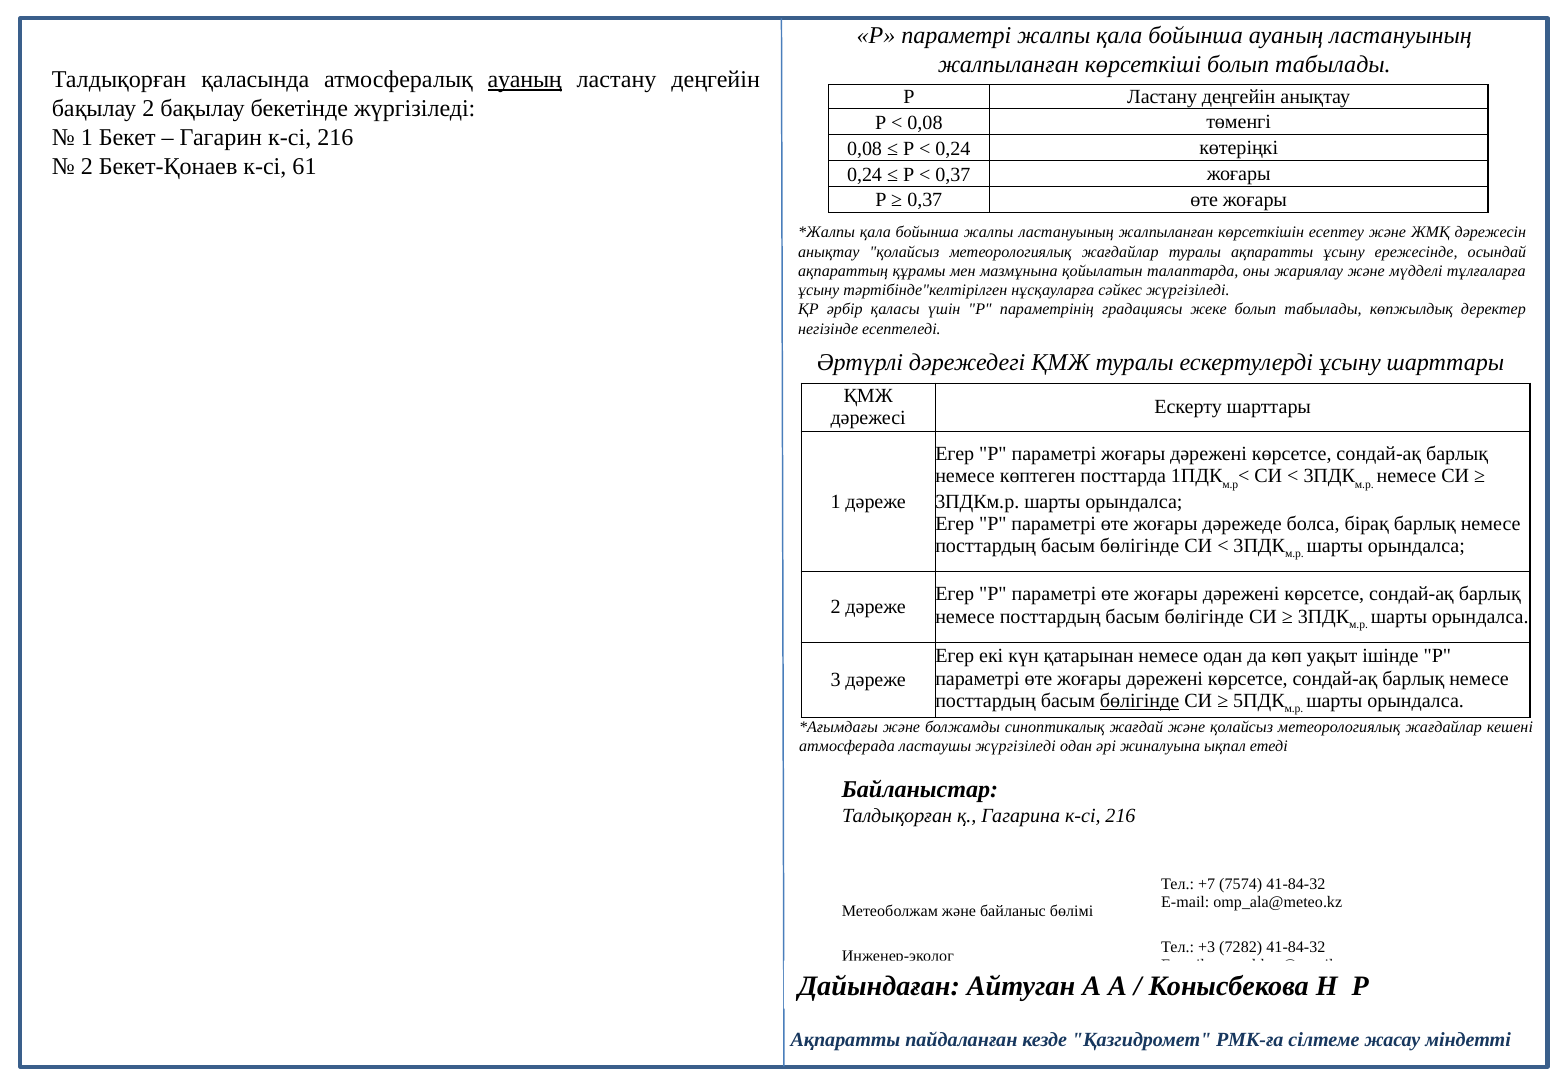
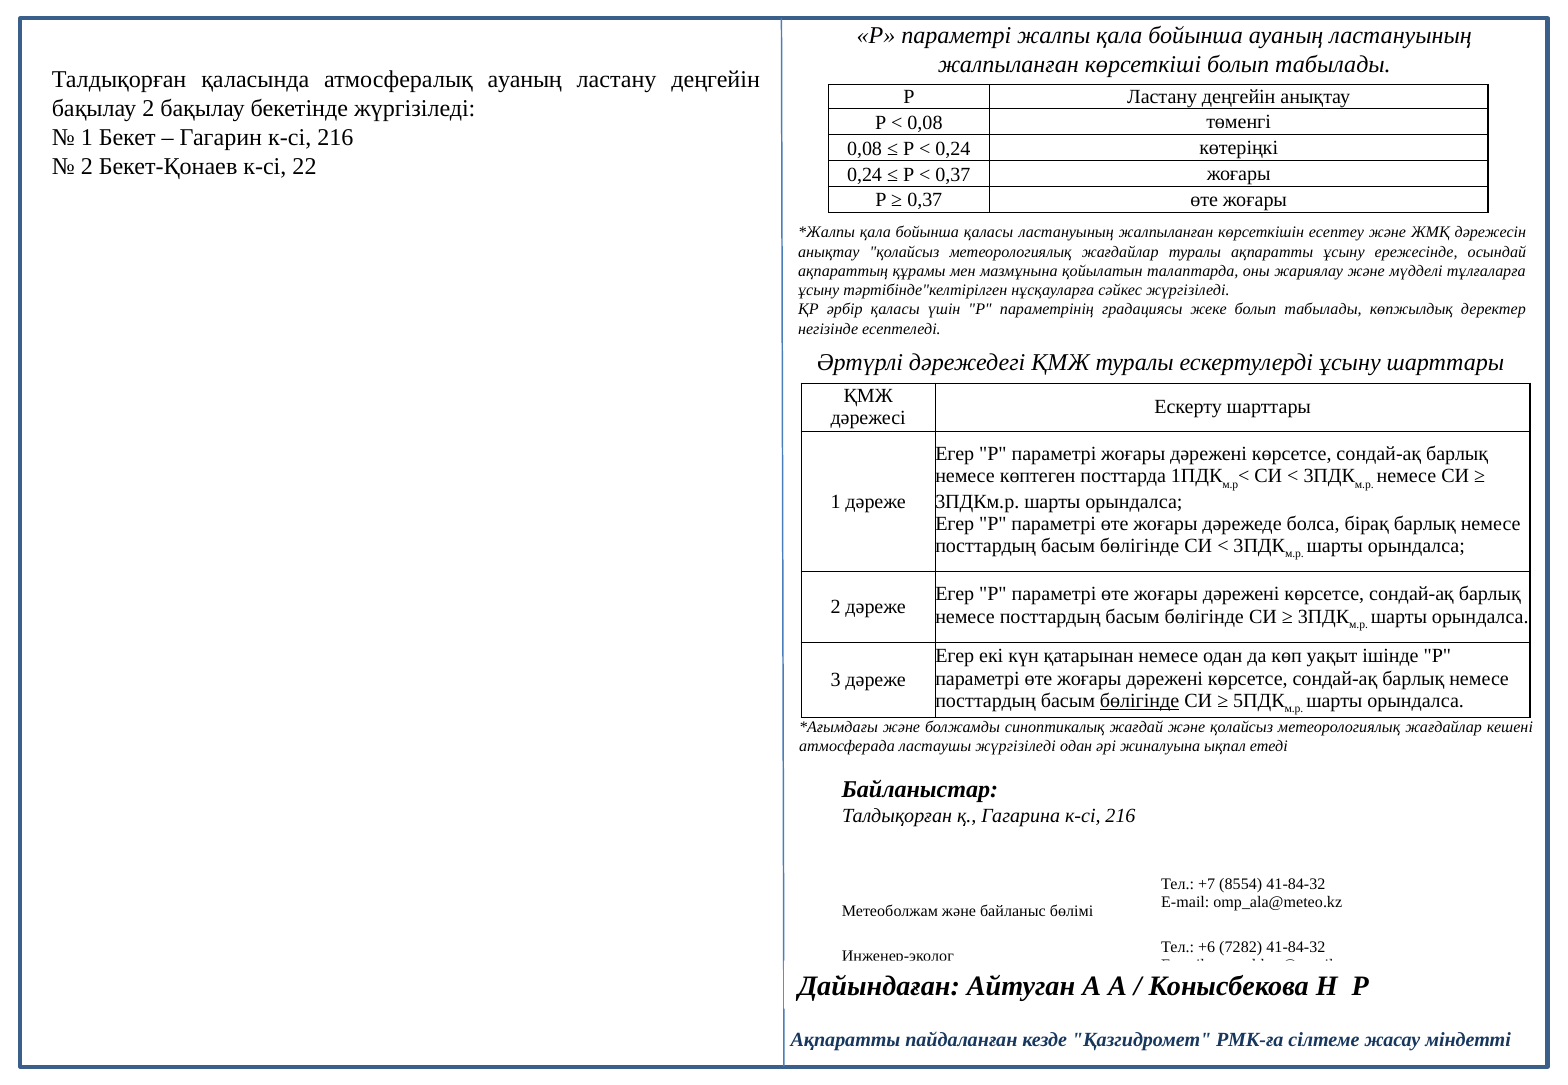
ауаның at (525, 80) underline: present -> none
61: 61 -> 22
бойынша жалпы: жалпы -> қаласы
7574: 7574 -> 8554
+3: +3 -> +6
